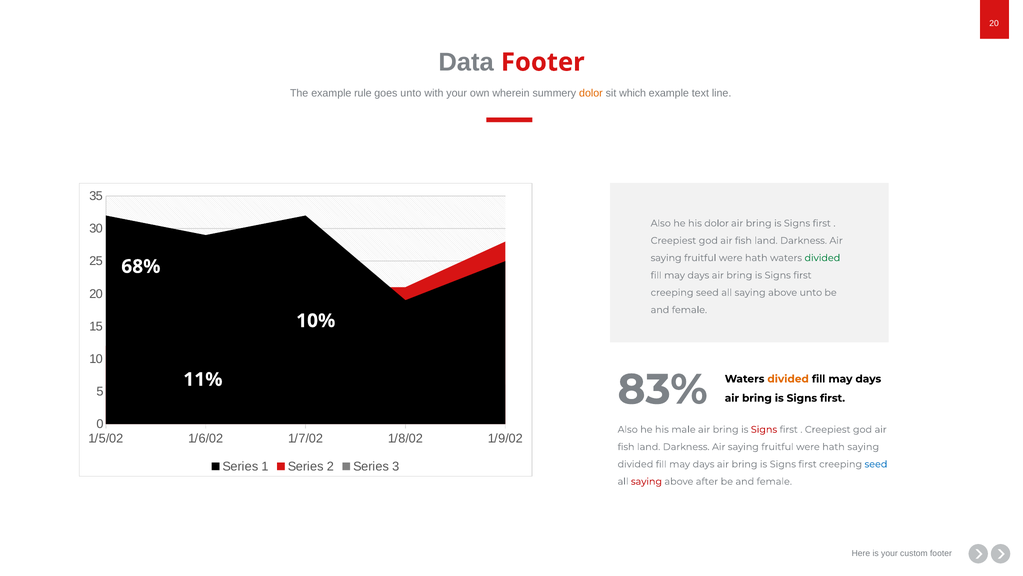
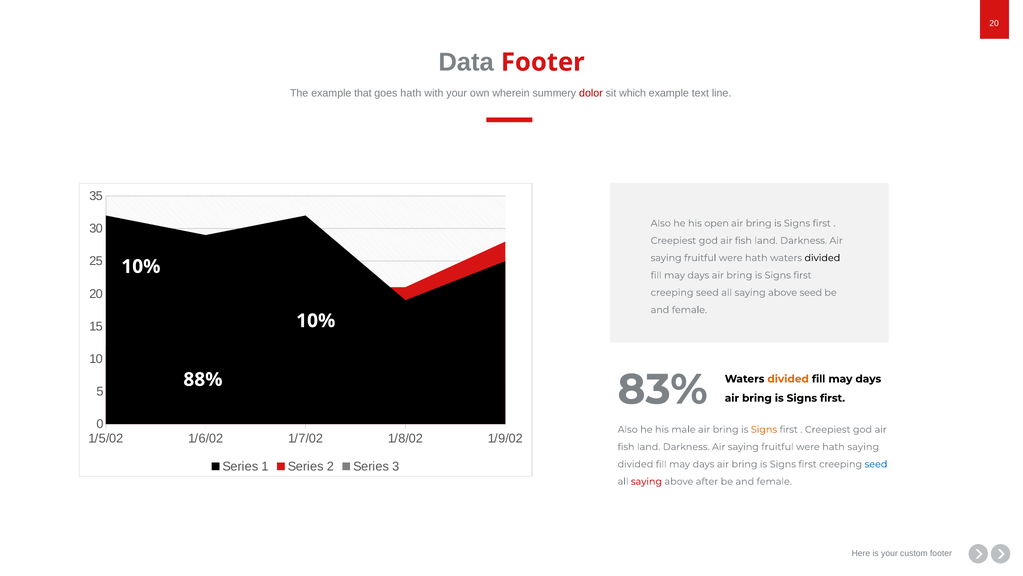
rule: rule -> that
goes unto: unto -> hath
dolor at (591, 93) colour: orange -> red
his dolor: dolor -> open
divided at (822, 258) colour: green -> black
68% at (141, 266): 68% -> 10%
above unto: unto -> seed
11%: 11% -> 88%
Signs at (764, 429) colour: red -> orange
